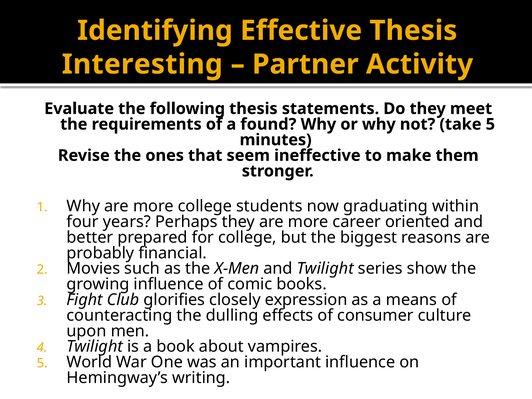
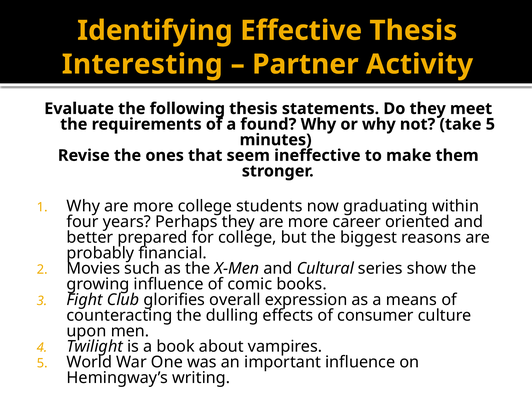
and Twilight: Twilight -> Cultural
closely: closely -> overall
